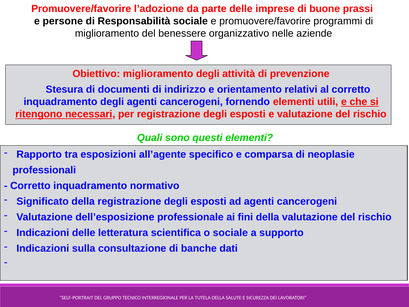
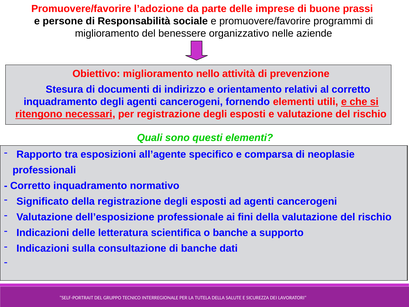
miglioramento degli: degli -> nello
o sociale: sociale -> banche
